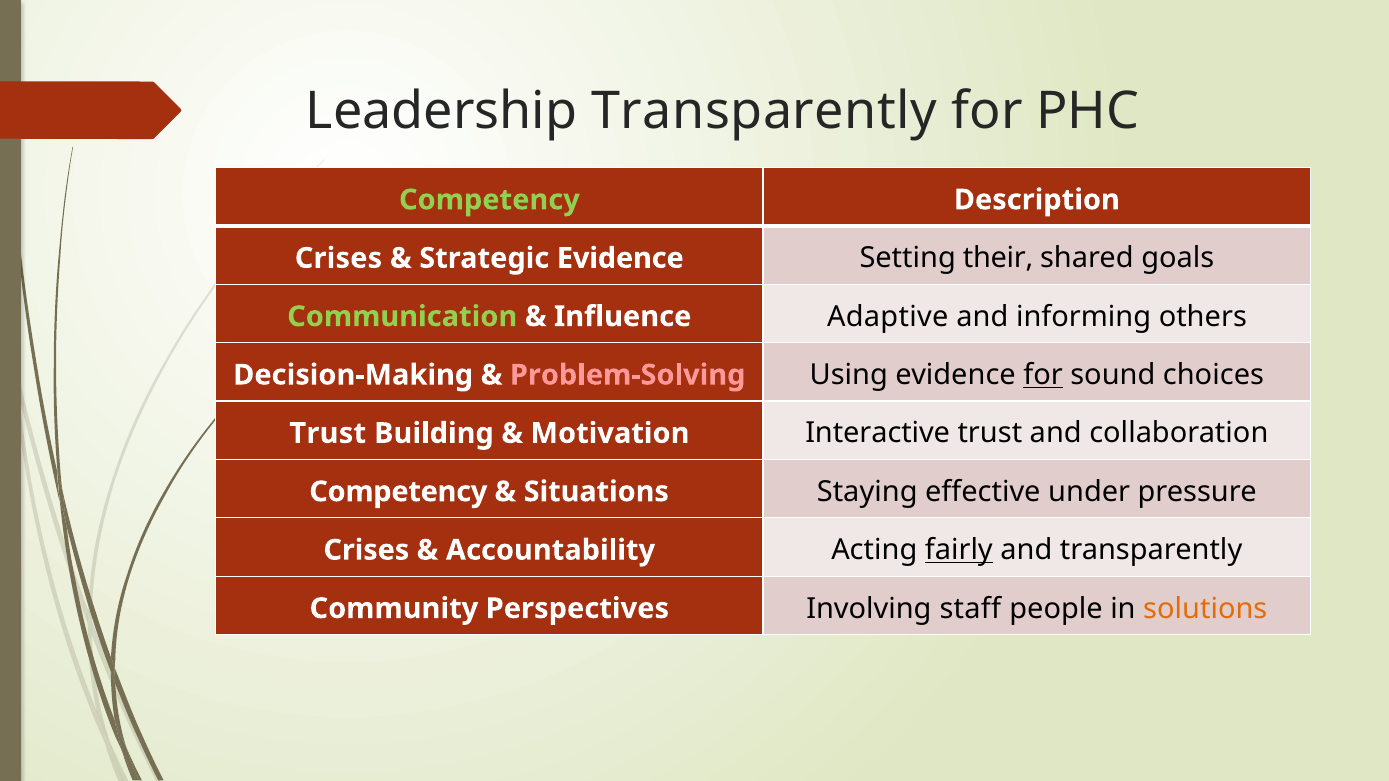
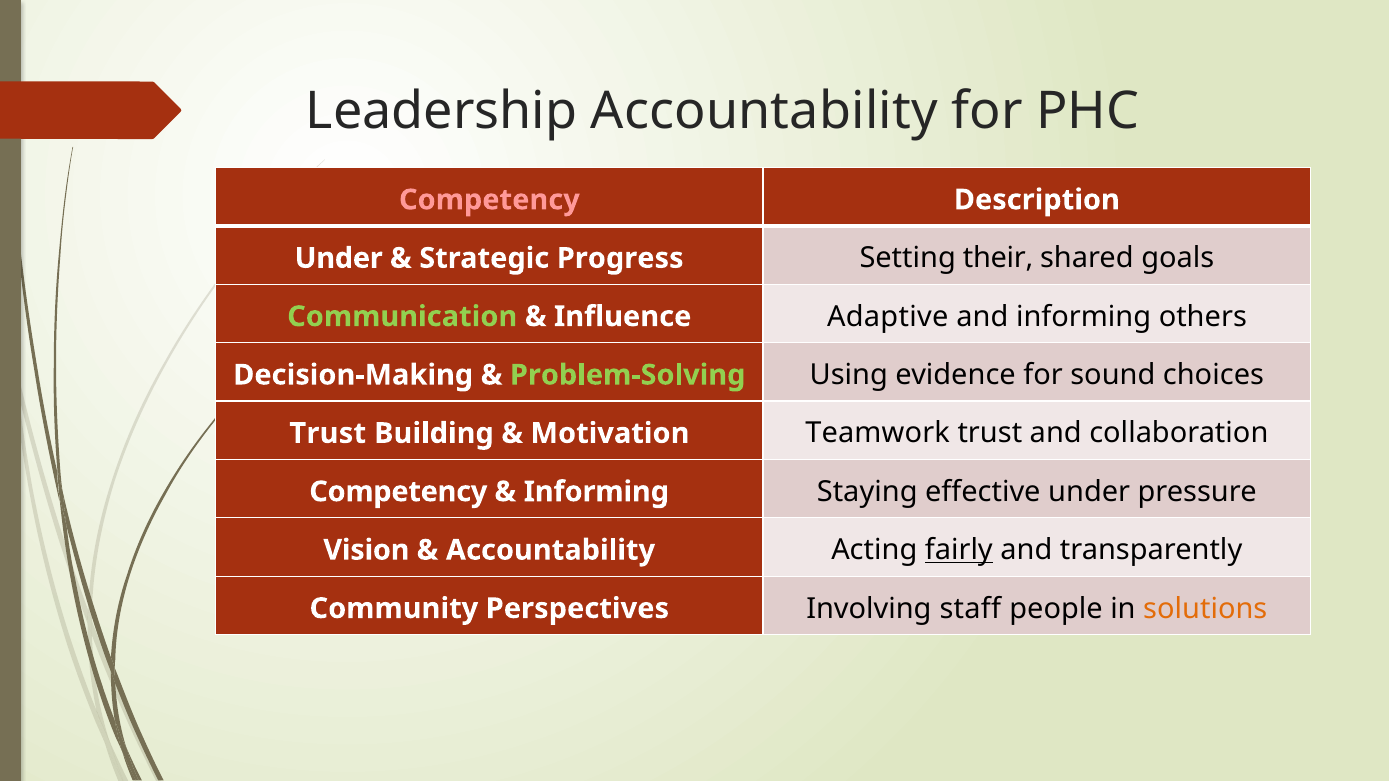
Leadership Transparently: Transparently -> Accountability
Competency at (489, 200) colour: light green -> pink
Crises at (338, 258): Crises -> Under
Strategic Evidence: Evidence -> Progress
Problem-Solving colour: pink -> light green
for at (1043, 375) underline: present -> none
Interactive: Interactive -> Teamwork
Situations at (596, 492): Situations -> Informing
Crises at (366, 550): Crises -> Vision
